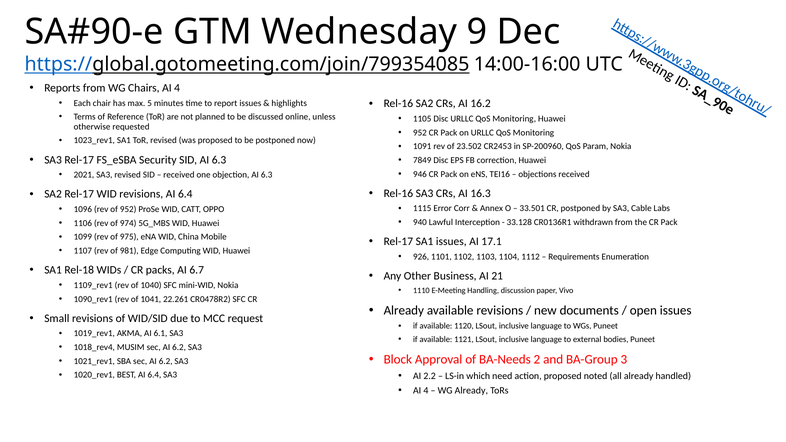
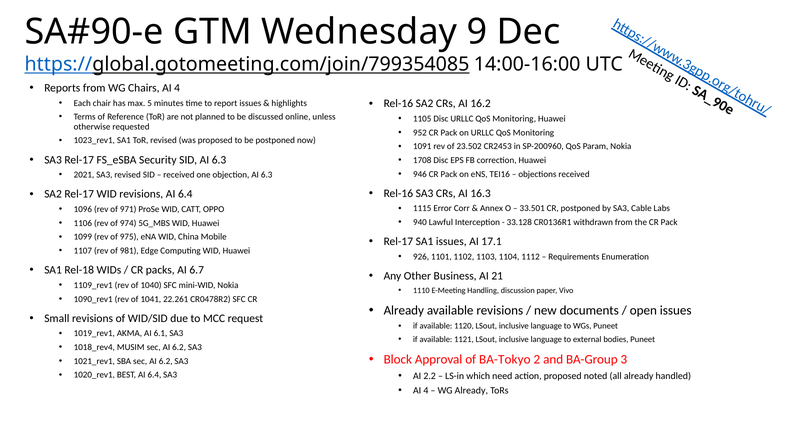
7849: 7849 -> 1708
of 952: 952 -> 971
BA-Needs: BA-Needs -> BA-Tokyo
